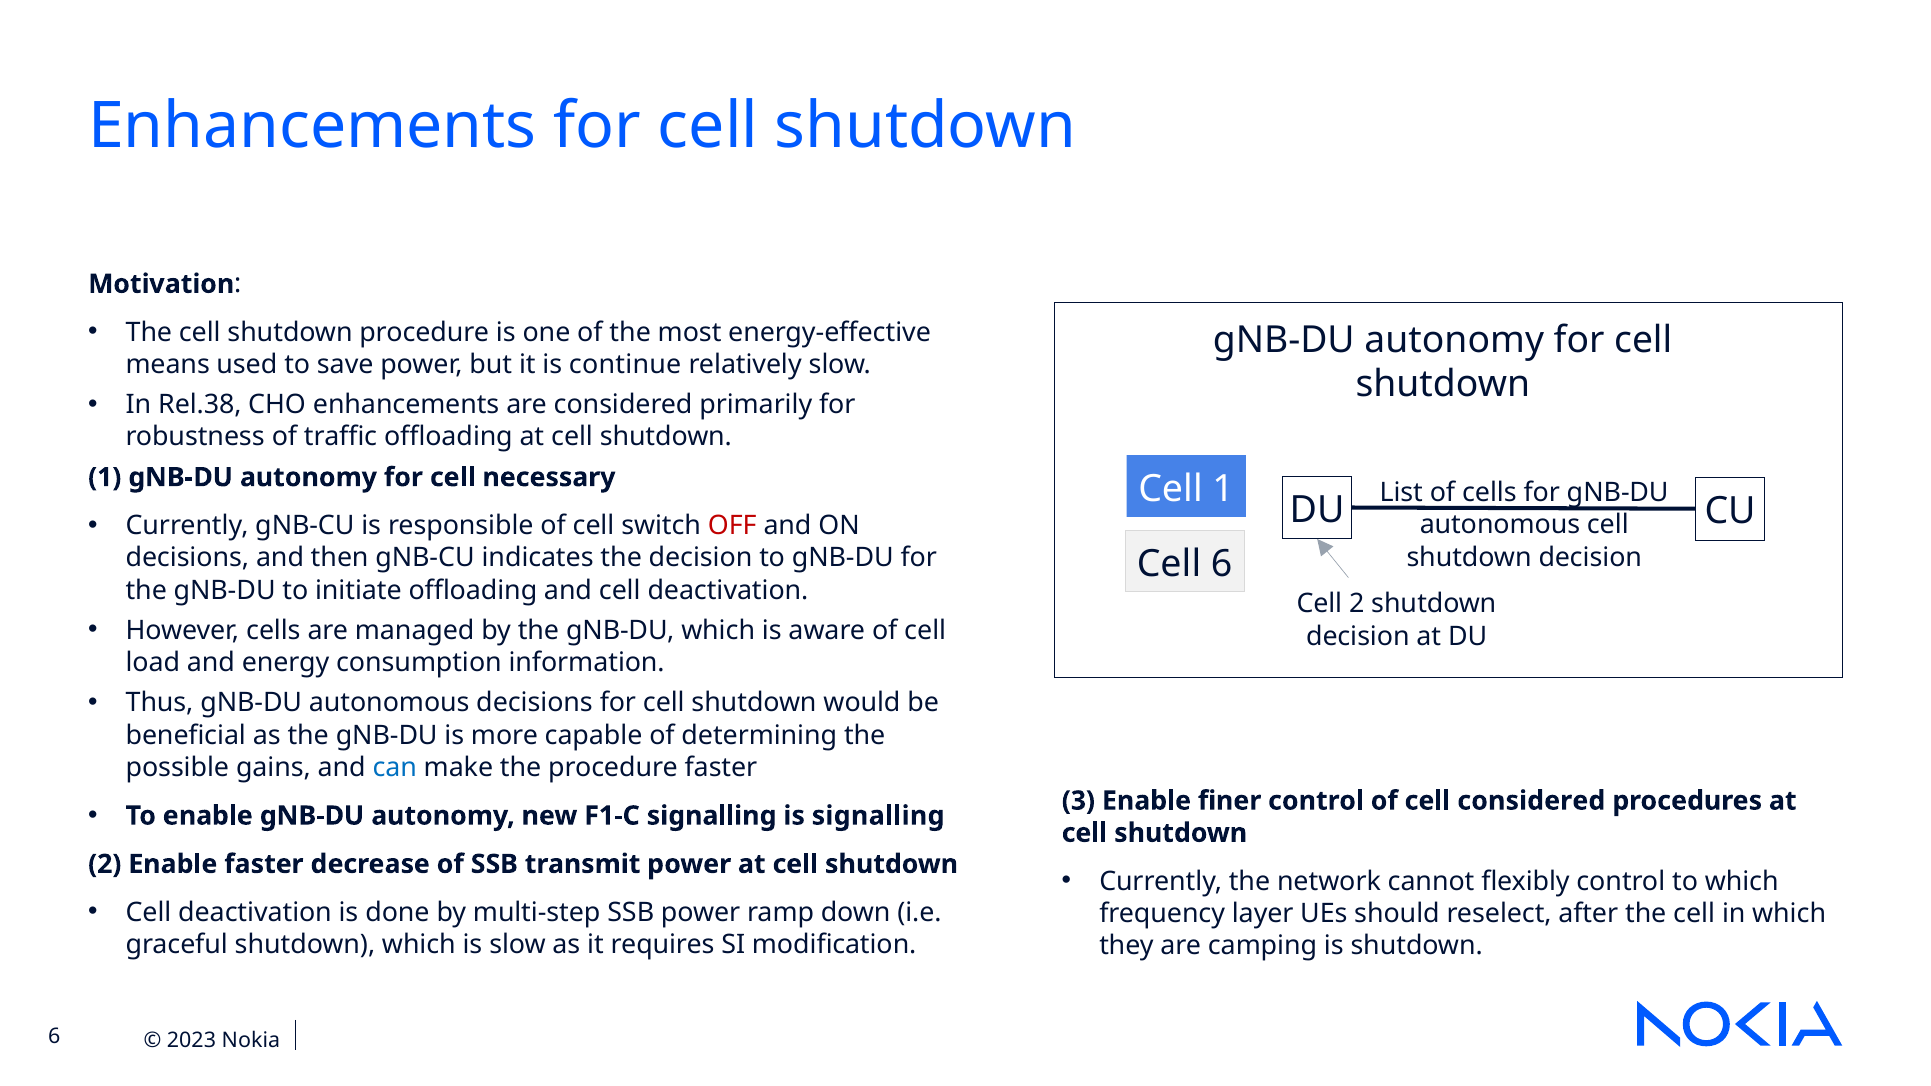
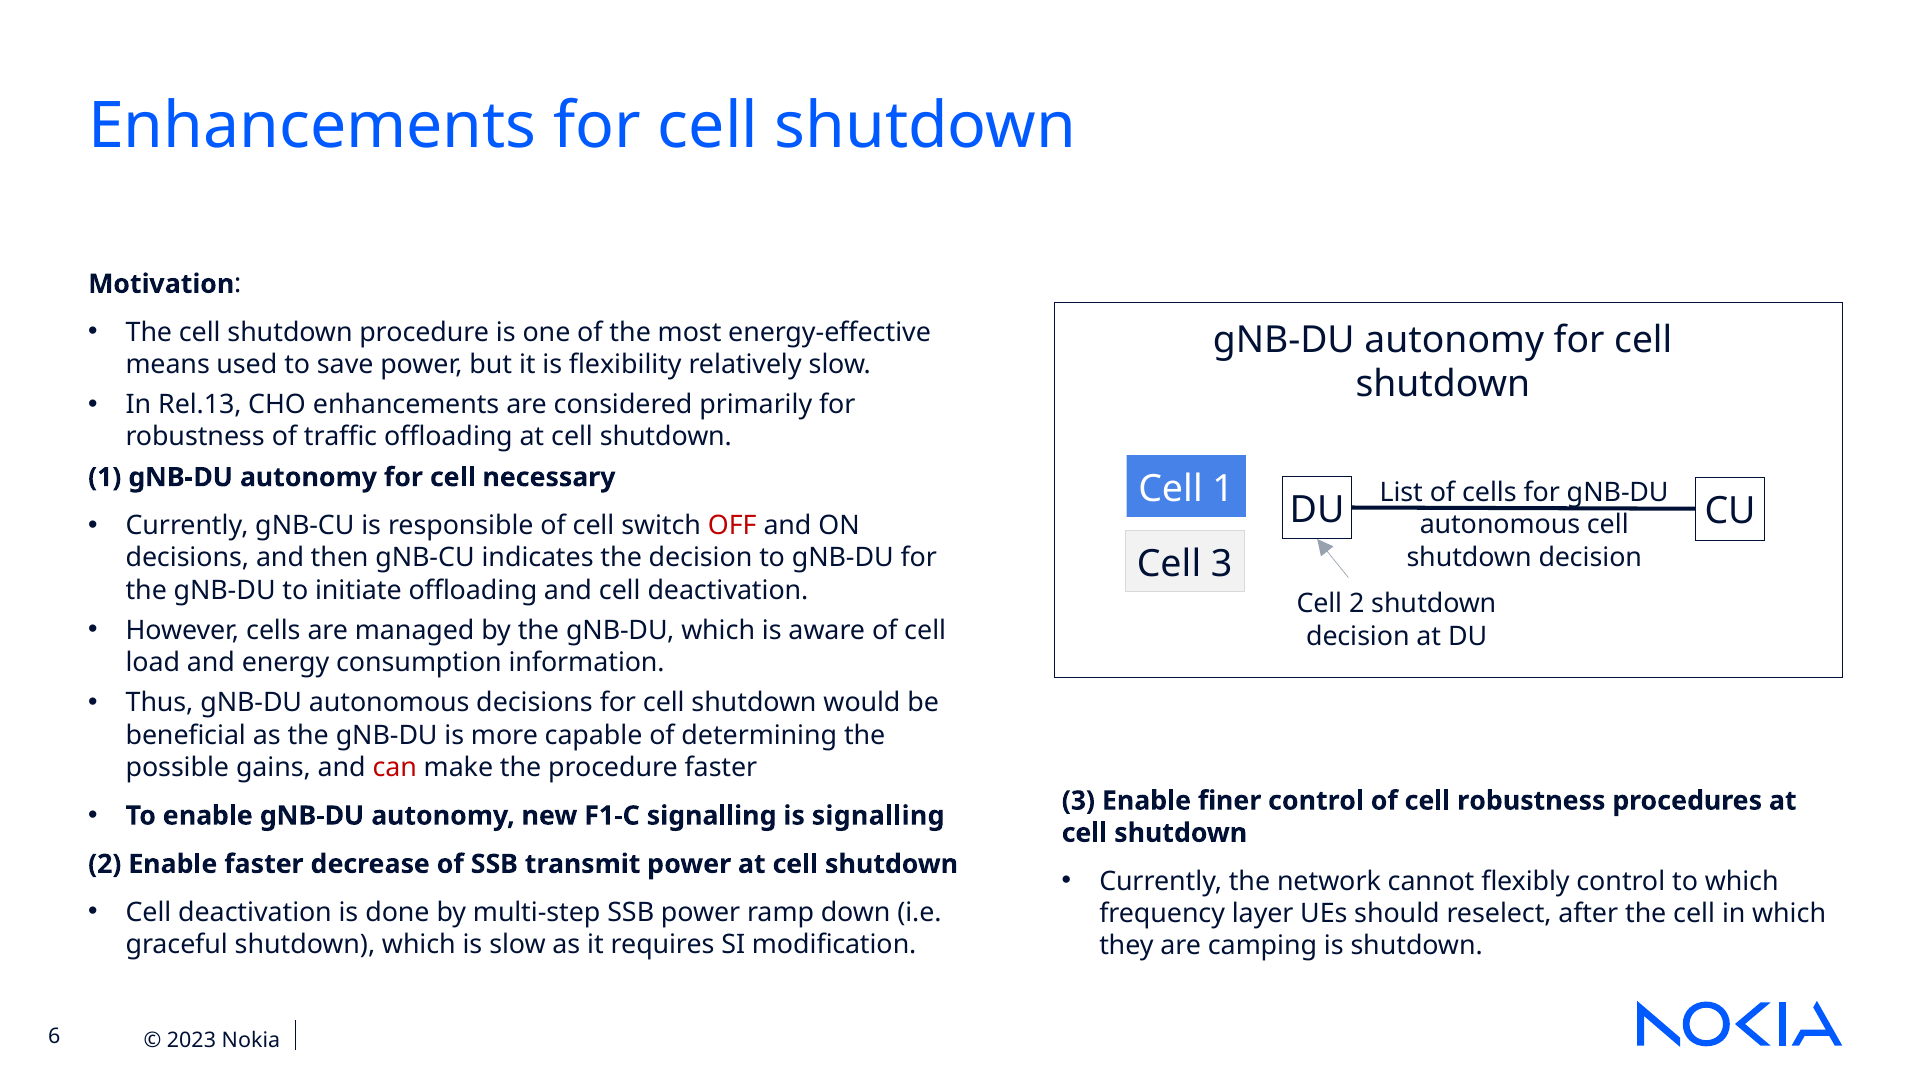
continue: continue -> flexibility
Rel.38: Rel.38 -> Rel.13
Cell 6: 6 -> 3
can colour: blue -> red
cell considered: considered -> robustness
